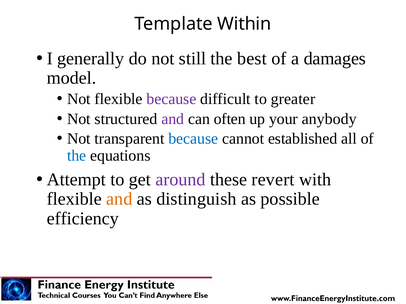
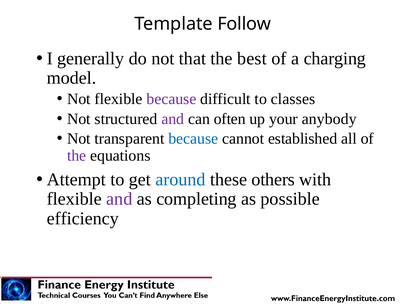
Within: Within -> Follow
still: still -> that
damages: damages -> charging
greater: greater -> classes
the at (77, 156) colour: blue -> purple
around colour: purple -> blue
revert: revert -> others
and at (119, 199) colour: orange -> purple
distinguish: distinguish -> completing
